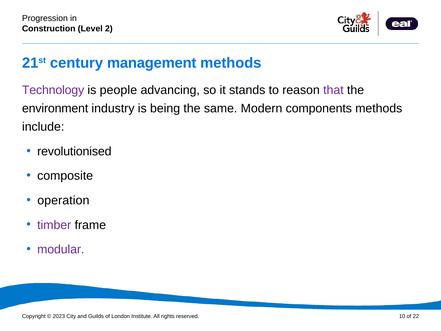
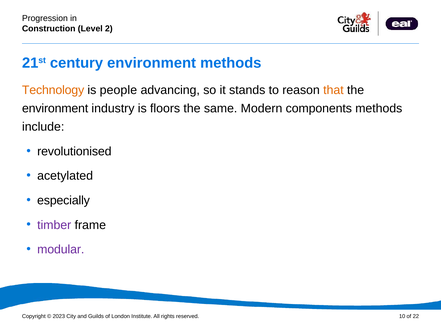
century management: management -> environment
Technology colour: purple -> orange
that colour: purple -> orange
being: being -> floors
composite: composite -> acetylated
operation: operation -> especially
